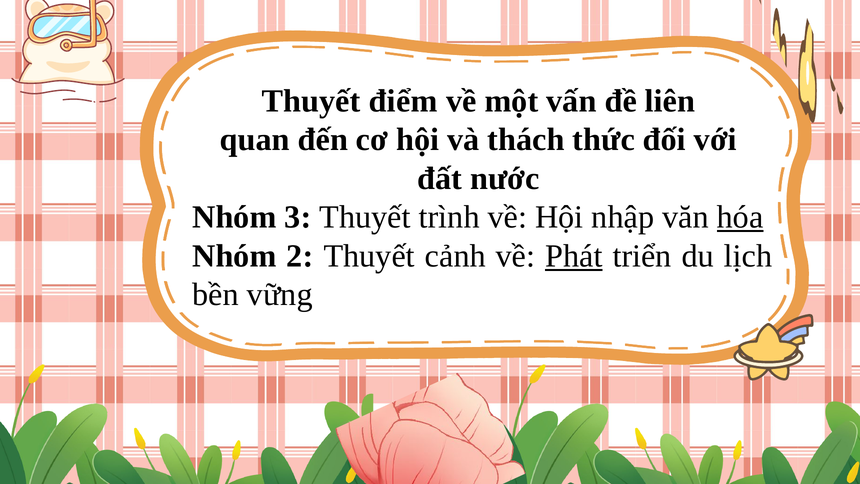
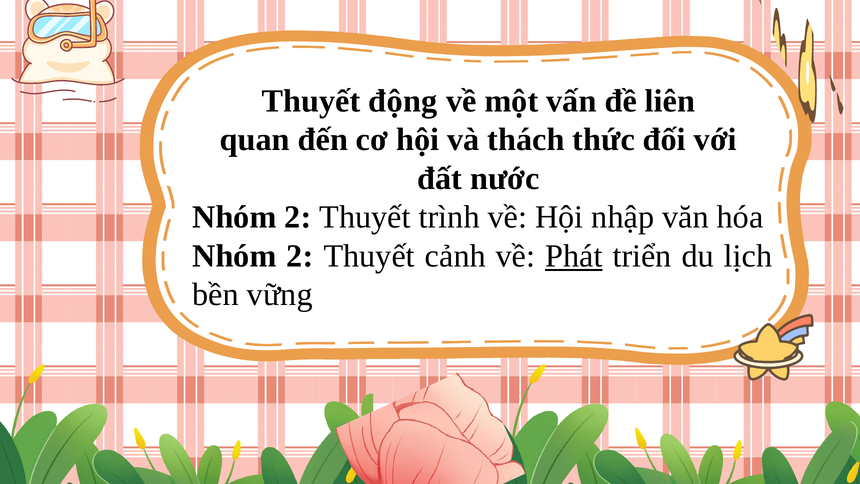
điểm: điểm -> động
3 at (298, 217): 3 -> 2
hóa underline: present -> none
